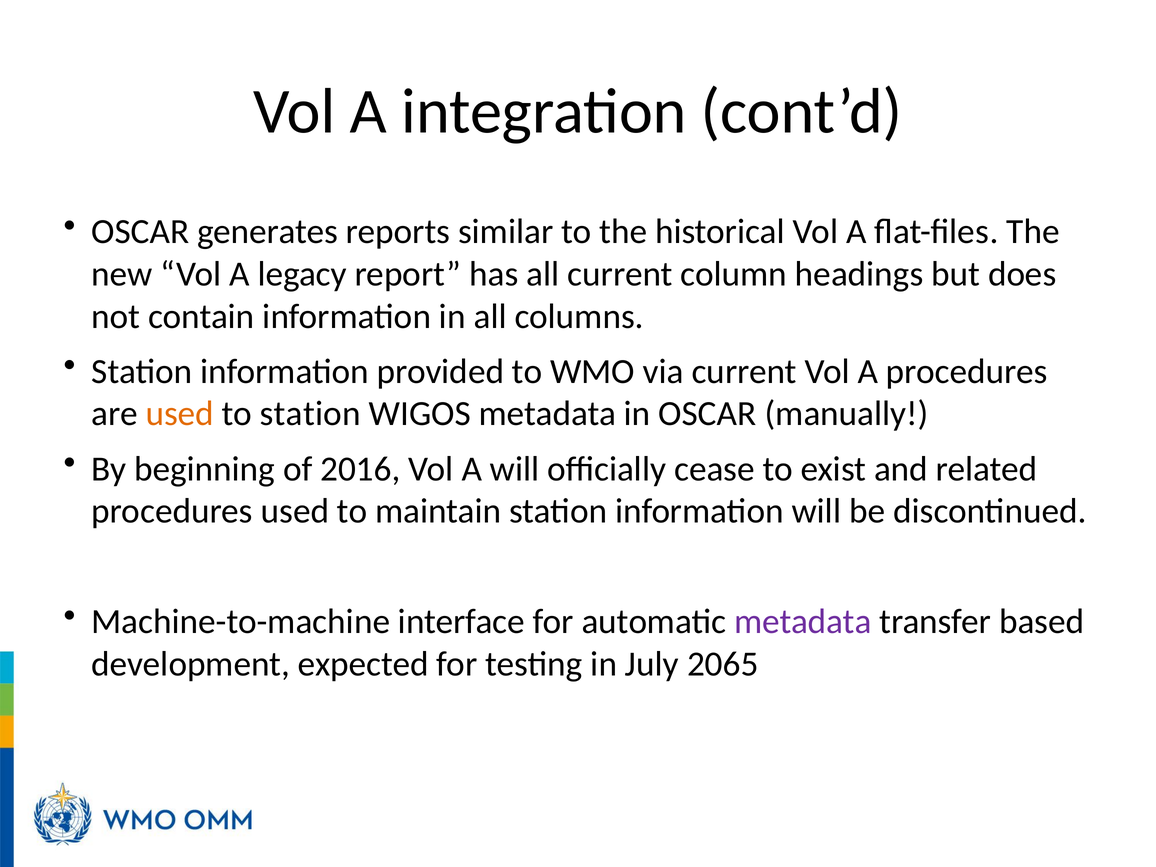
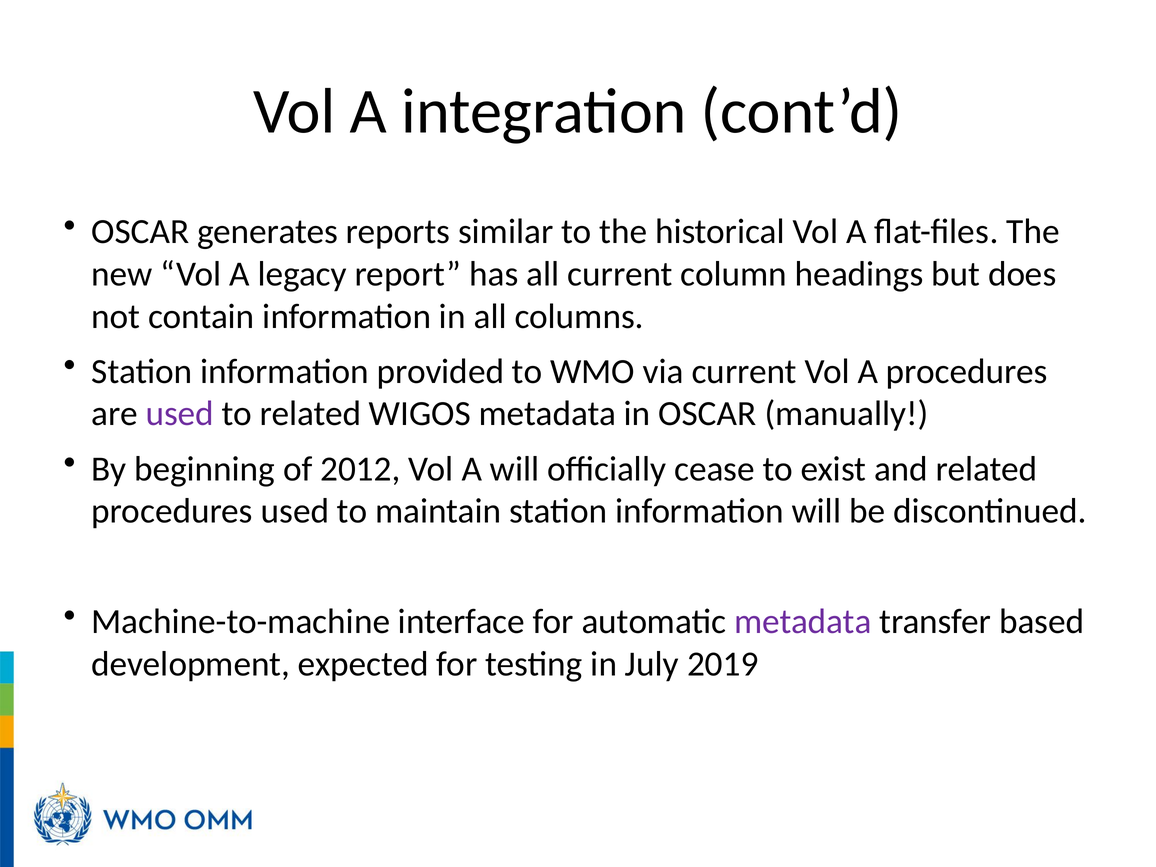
used at (180, 414) colour: orange -> purple
to station: station -> related
2016: 2016 -> 2012
2065: 2065 -> 2019
